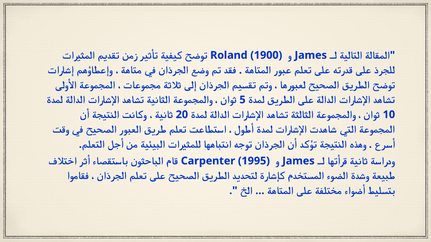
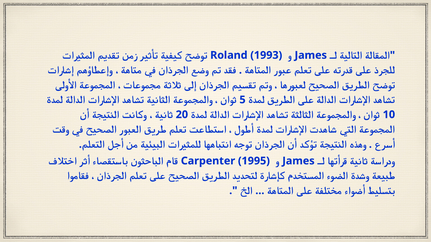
1900: 1900 -> 1993
